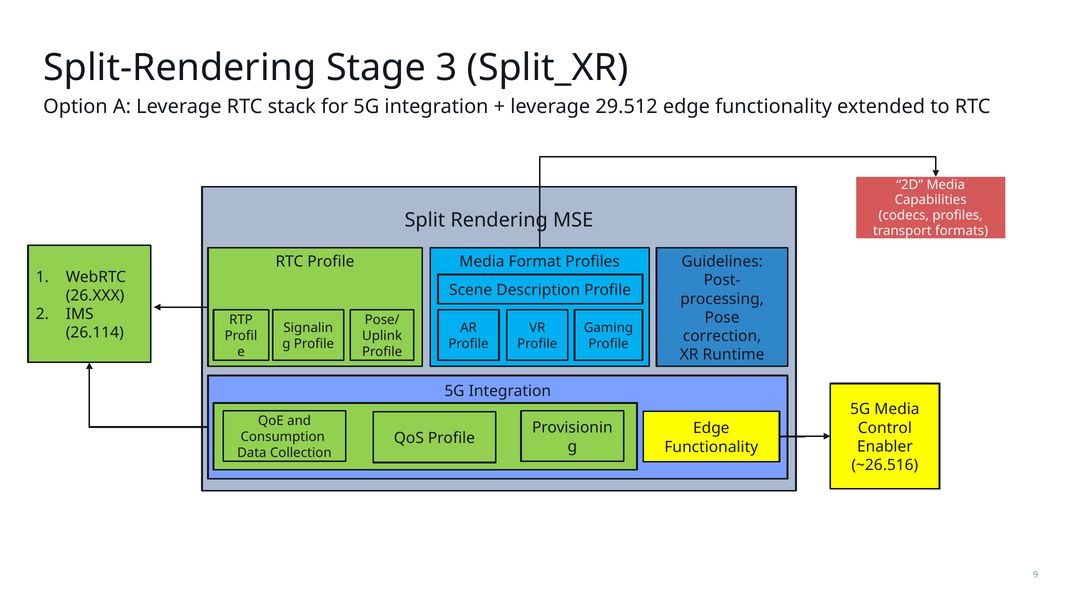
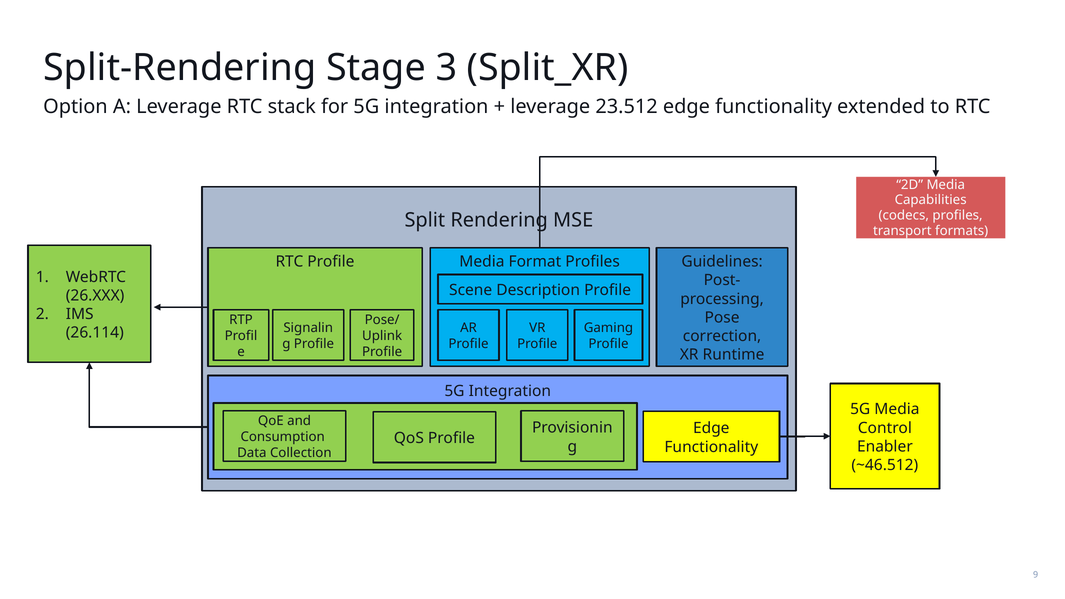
29.512: 29.512 -> 23.512
~26.516: ~26.516 -> ~46.512
